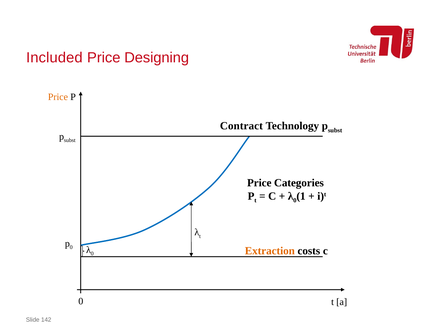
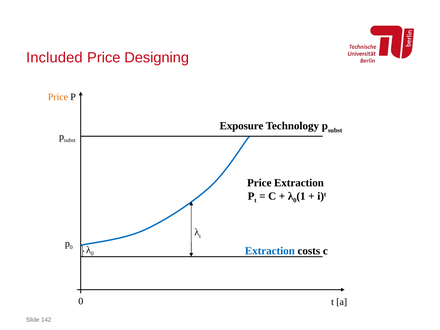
Contract: Contract -> Exposure
Price Categories: Categories -> Extraction
Extraction at (270, 251) colour: orange -> blue
